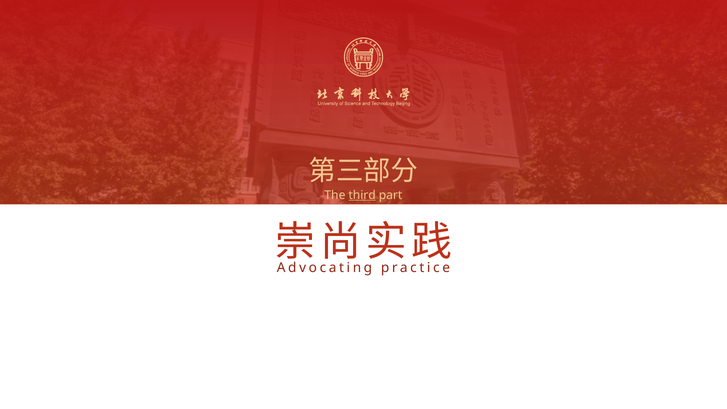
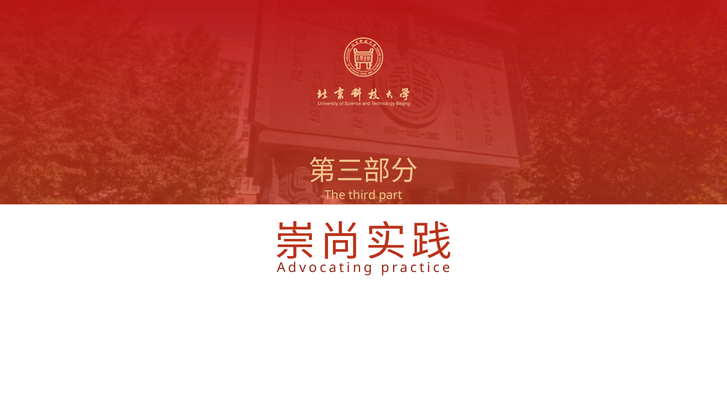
third underline: present -> none
